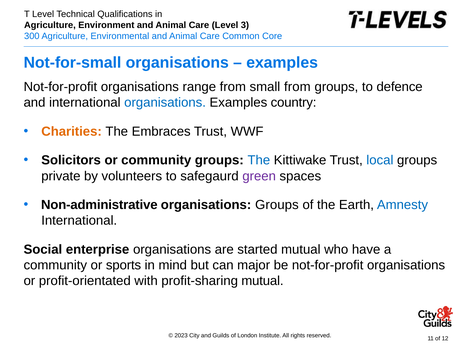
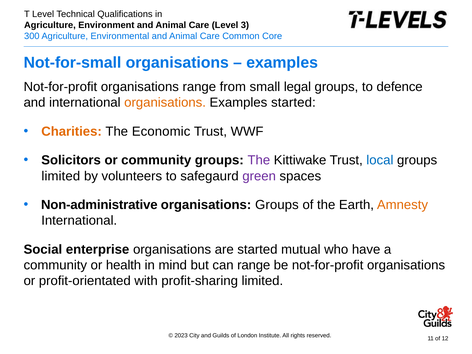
small from: from -> legal
organisations at (165, 103) colour: blue -> orange
Examples country: country -> started
Embraces: Embraces -> Economic
The at (259, 160) colour: blue -> purple
private at (61, 176): private -> limited
Amnesty colour: blue -> orange
sports: sports -> health
can major: major -> range
profit-sharing mutual: mutual -> limited
